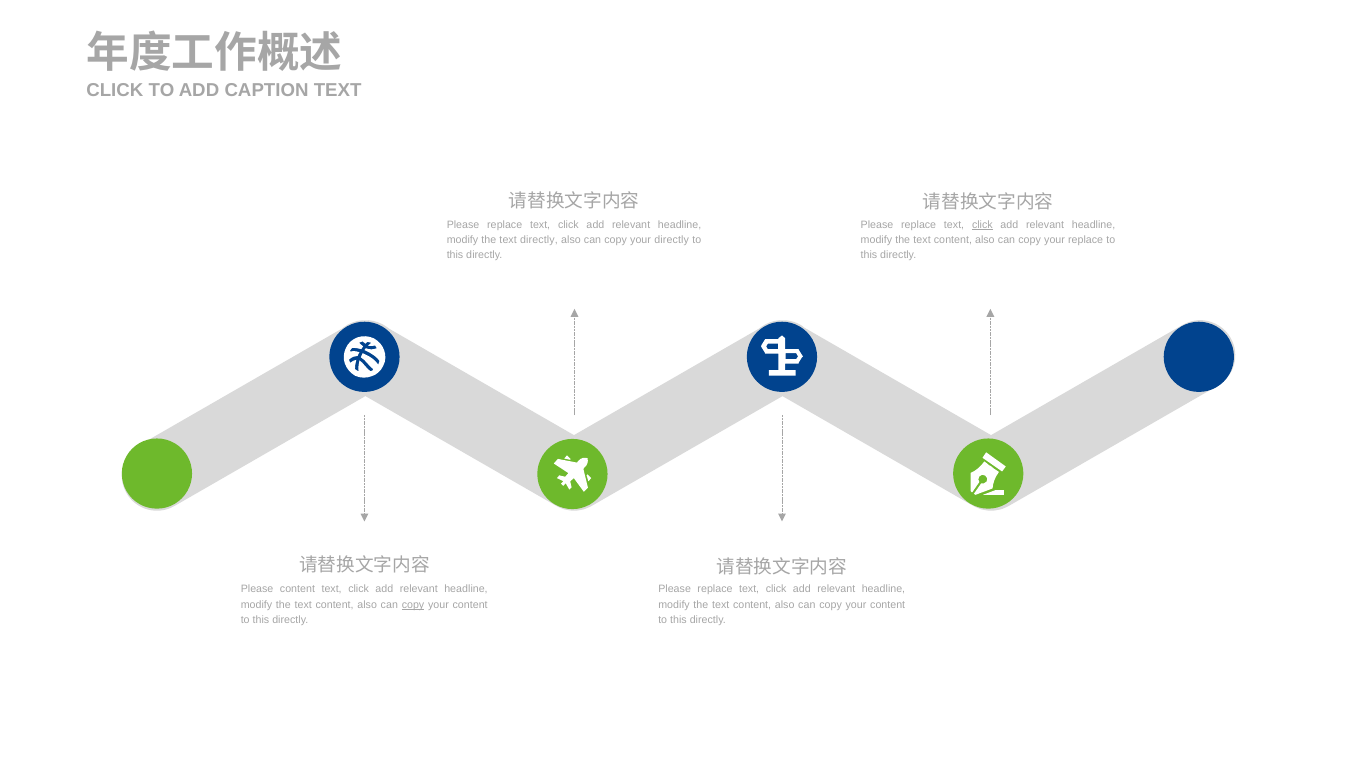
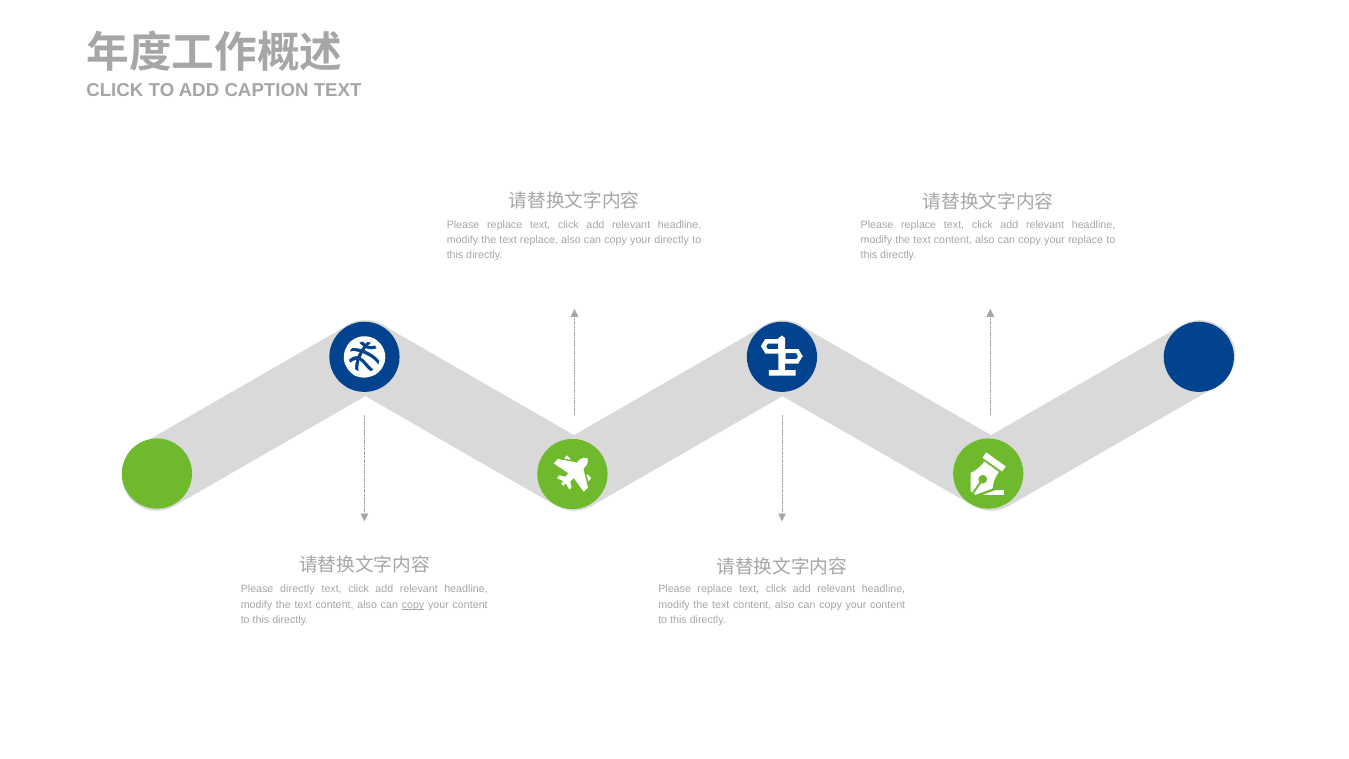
click at (982, 225) underline: present -> none
text directly: directly -> replace
Please content: content -> directly
